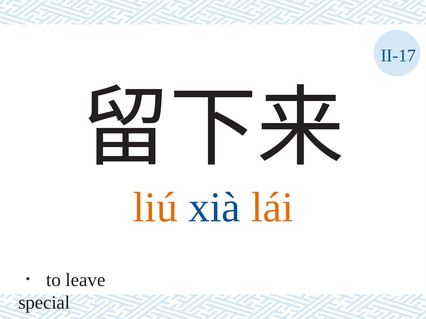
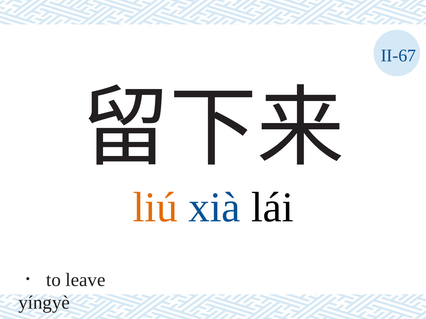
II-17: II-17 -> II-67
lái colour: orange -> black
special: special -> yíngyè
